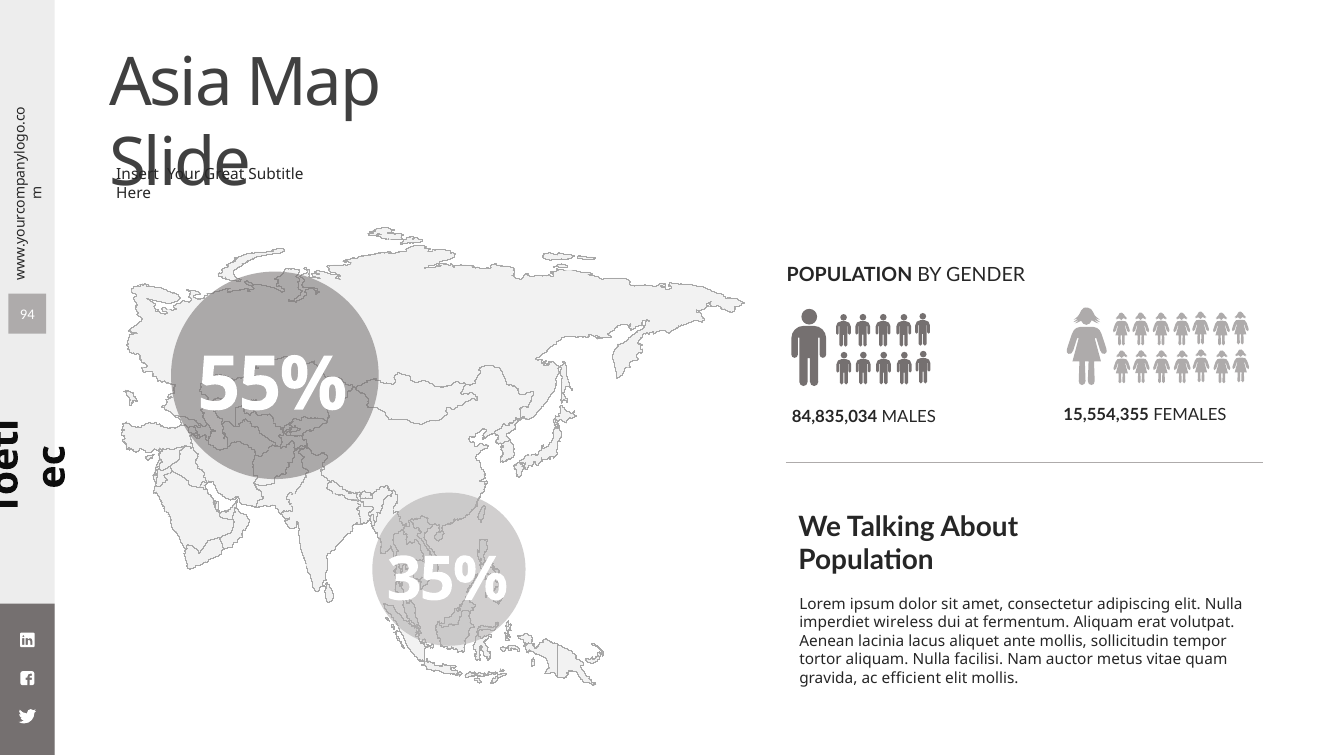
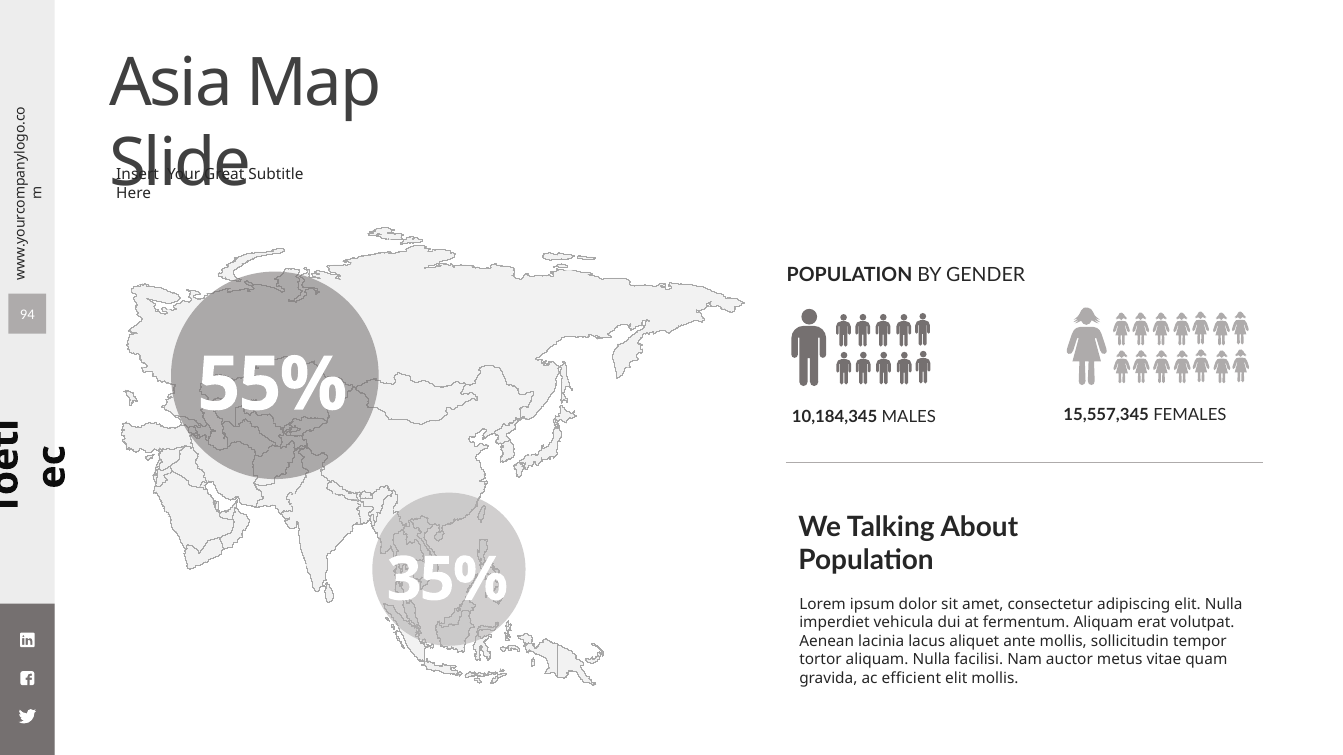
84,835,034: 84,835,034 -> 10,184,345
15,554,355: 15,554,355 -> 15,557,345
wireless: wireless -> vehicula
